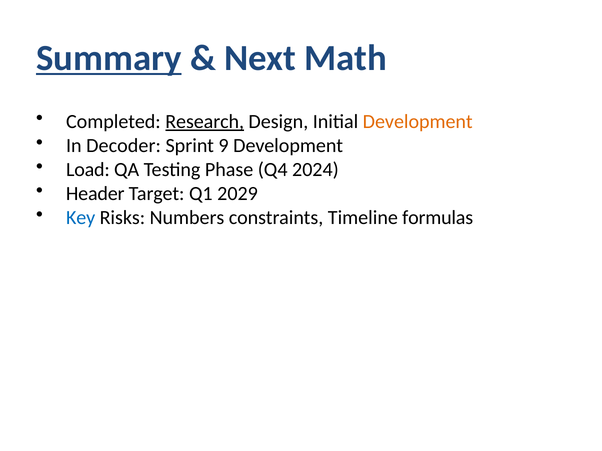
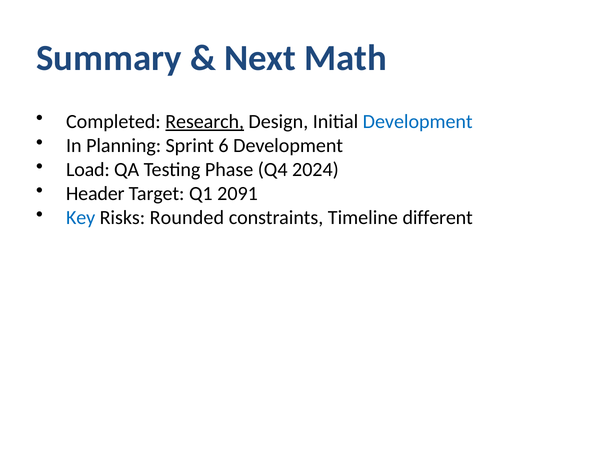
Summary underline: present -> none
Development at (418, 122) colour: orange -> blue
Decoder: Decoder -> Planning
9: 9 -> 6
2029: 2029 -> 2091
Numbers: Numbers -> Rounded
formulas: formulas -> different
